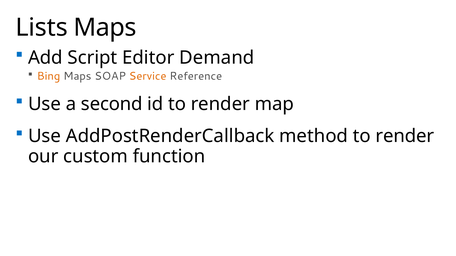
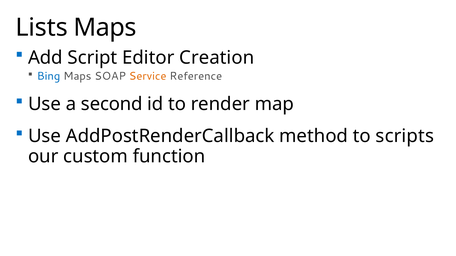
Demand: Demand -> Creation
Bing colour: orange -> blue
method to render: render -> scripts
